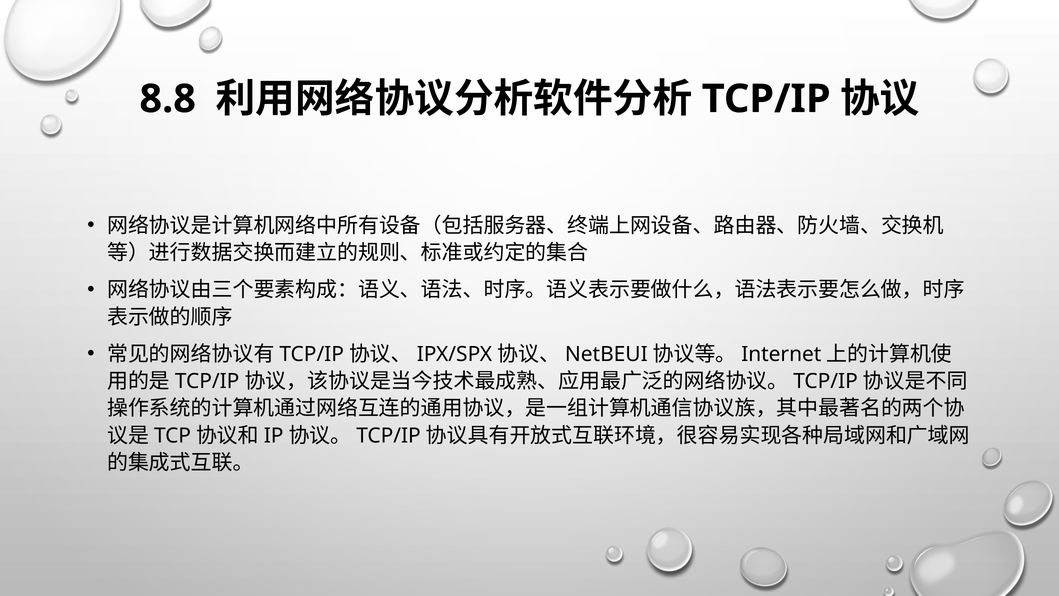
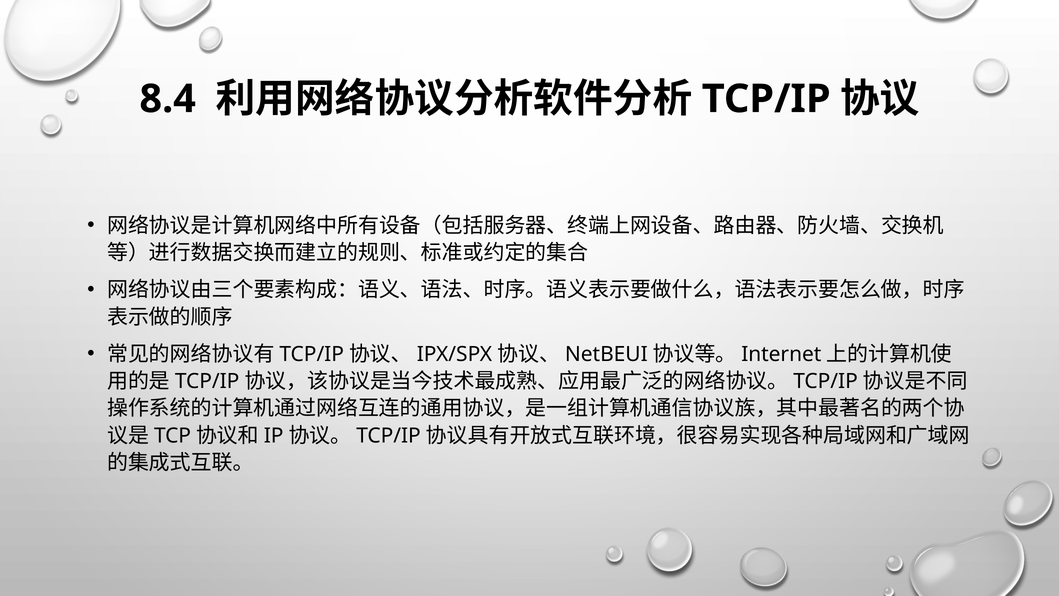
8.8: 8.8 -> 8.4
